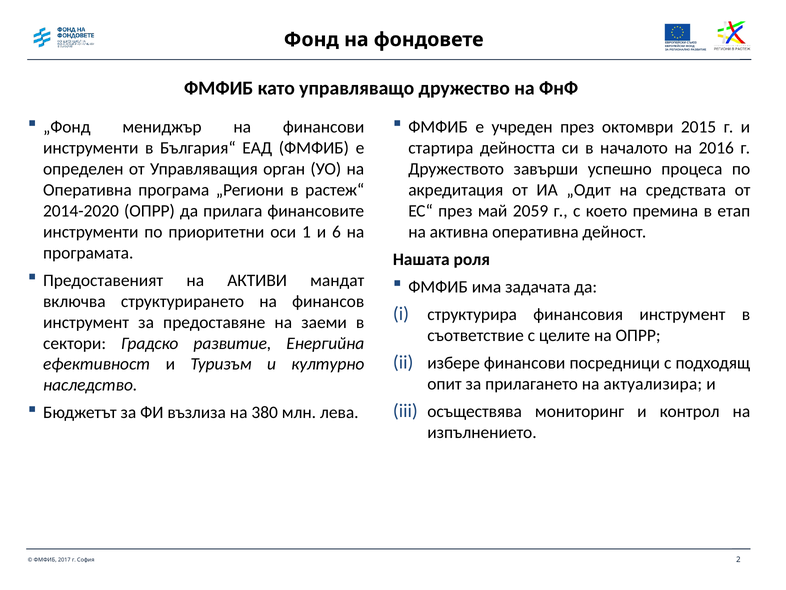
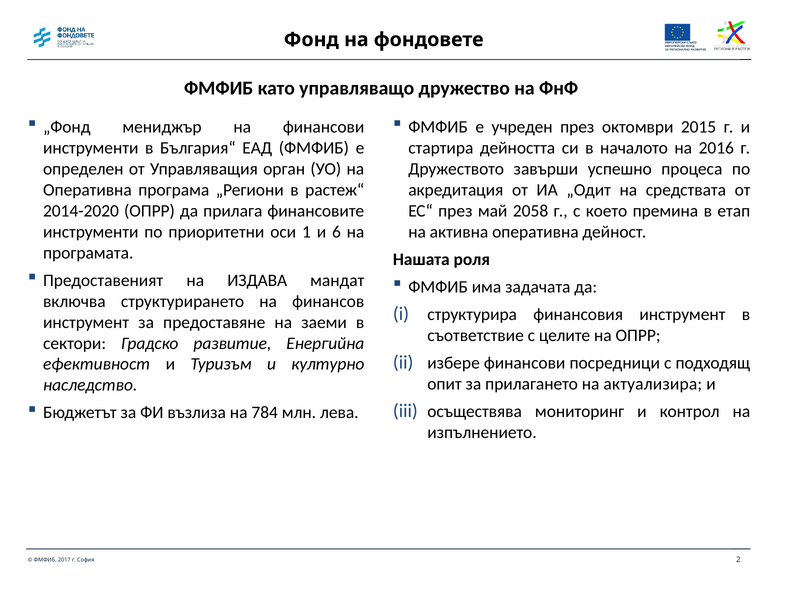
2059: 2059 -> 2058
АКТИВИ: АКТИВИ -> ИЗДАВА
380: 380 -> 784
